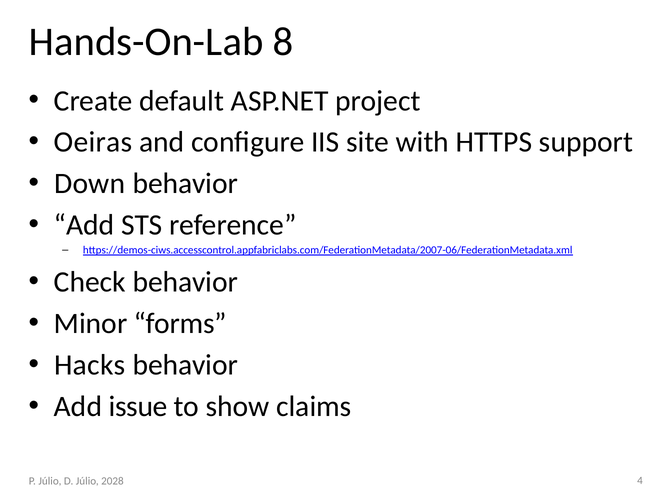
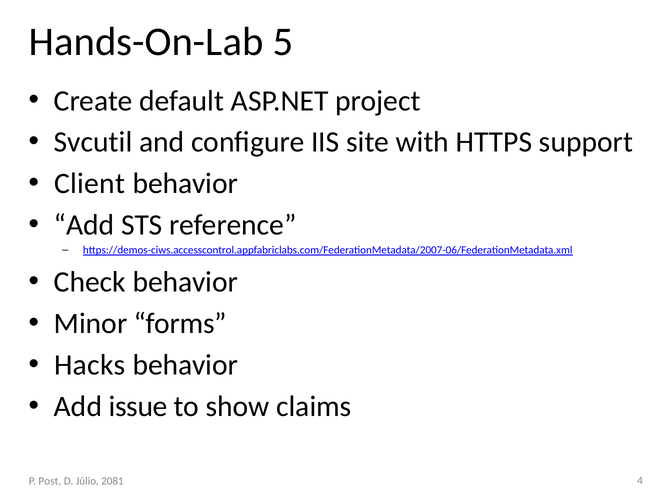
8: 8 -> 5
Oeiras: Oeiras -> Svcutil
Down: Down -> Client
P Júlio: Júlio -> Post
2028: 2028 -> 2081
